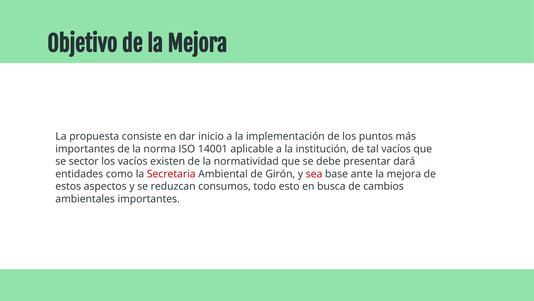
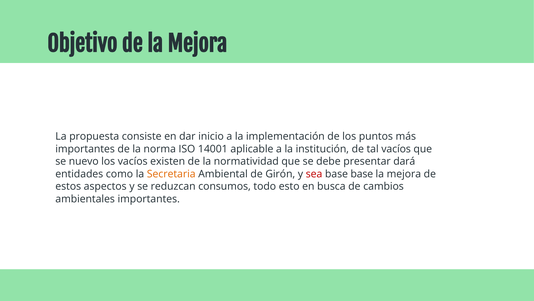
sector: sector -> nuevo
Secretaria colour: red -> orange
base ante: ante -> base
